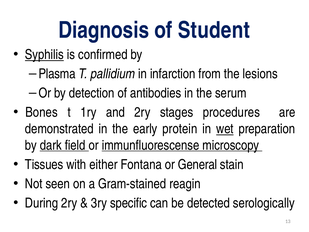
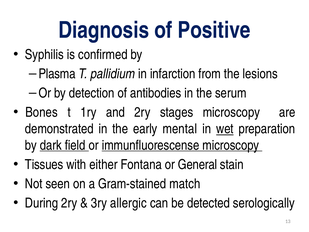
Student: Student -> Positive
Syphilis underline: present -> none
stages procedures: procedures -> microscopy
protein: protein -> mental
reagin: reagin -> match
specific: specific -> allergic
